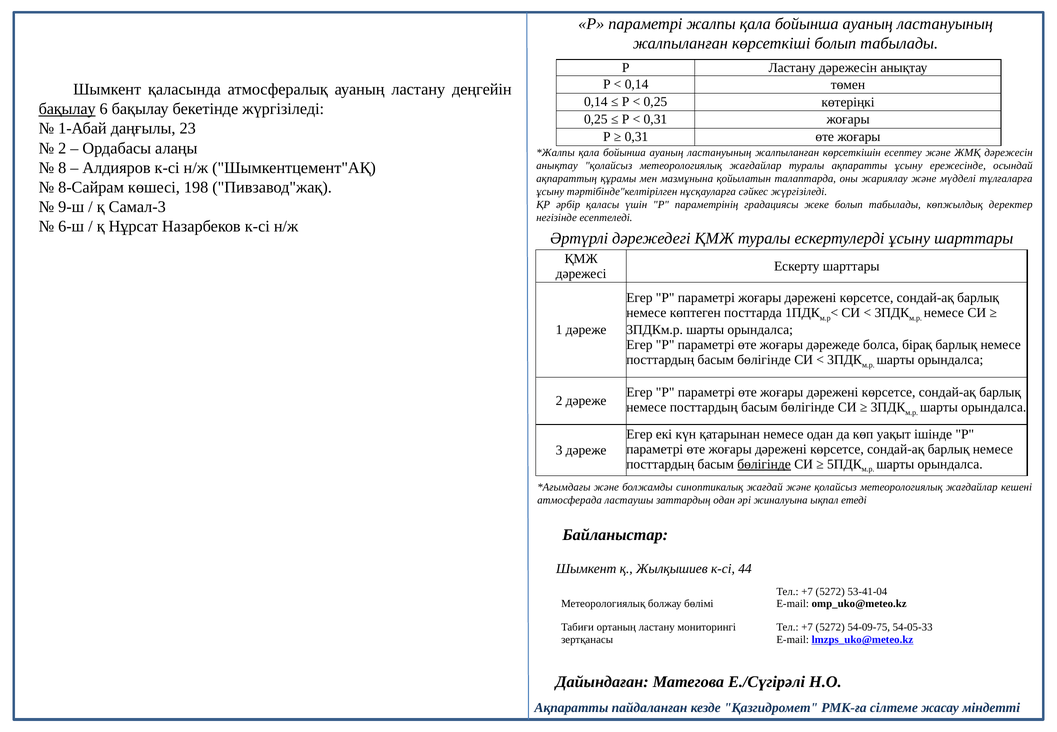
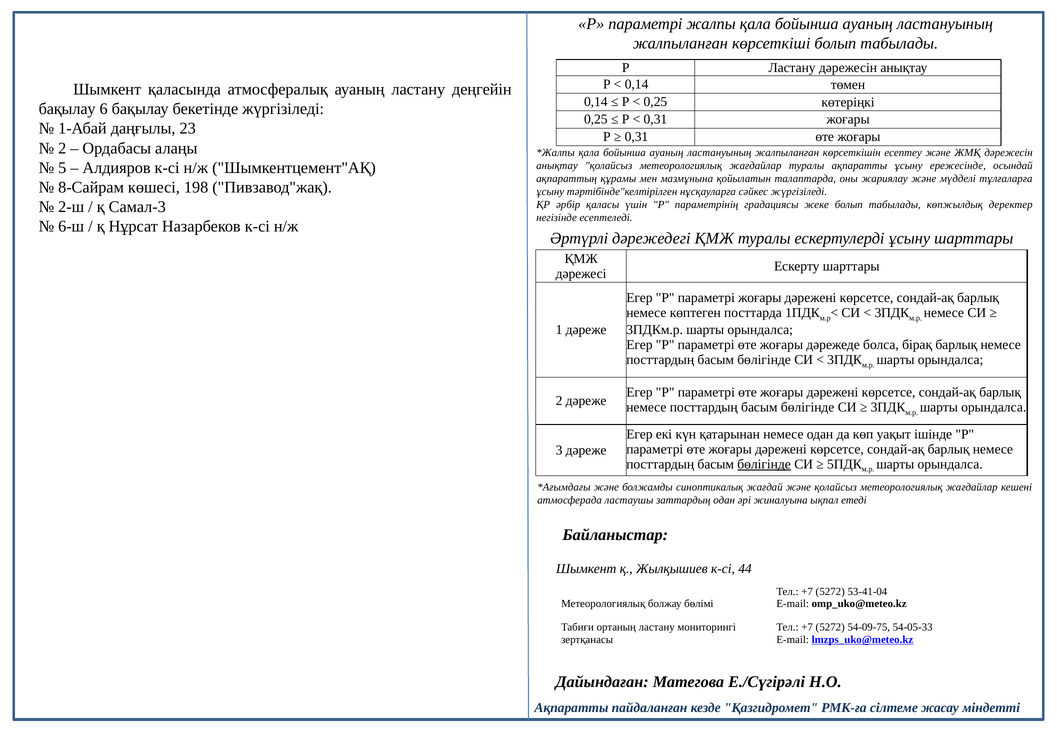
бақылау at (67, 109) underline: present -> none
8: 8 -> 5
9-ш: 9-ш -> 2-ш
